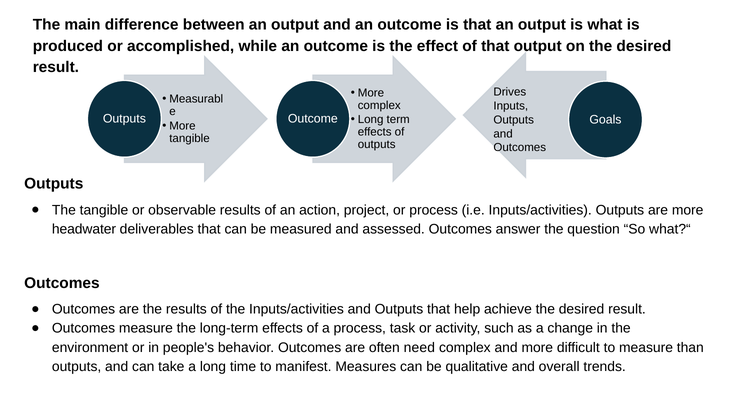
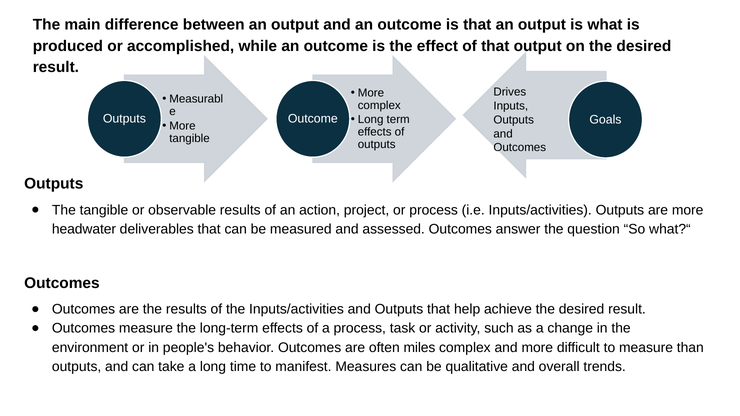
need: need -> miles
